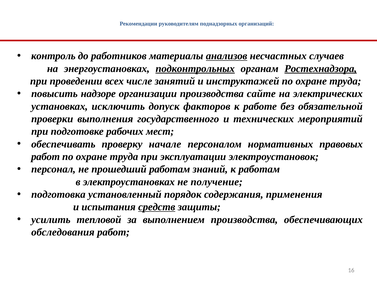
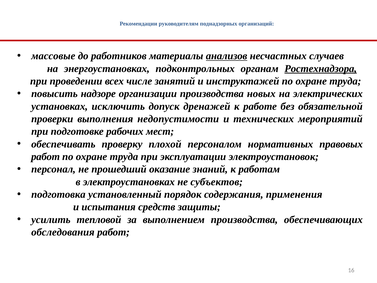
контроль: контроль -> массовые
подконтрольных underline: present -> none
сайте: сайте -> новых
факторов: факторов -> дренажей
государственного: государственного -> недопустимости
начале: начале -> плохой
прошедший работам: работам -> оказание
получение: получение -> субъектов
средств underline: present -> none
